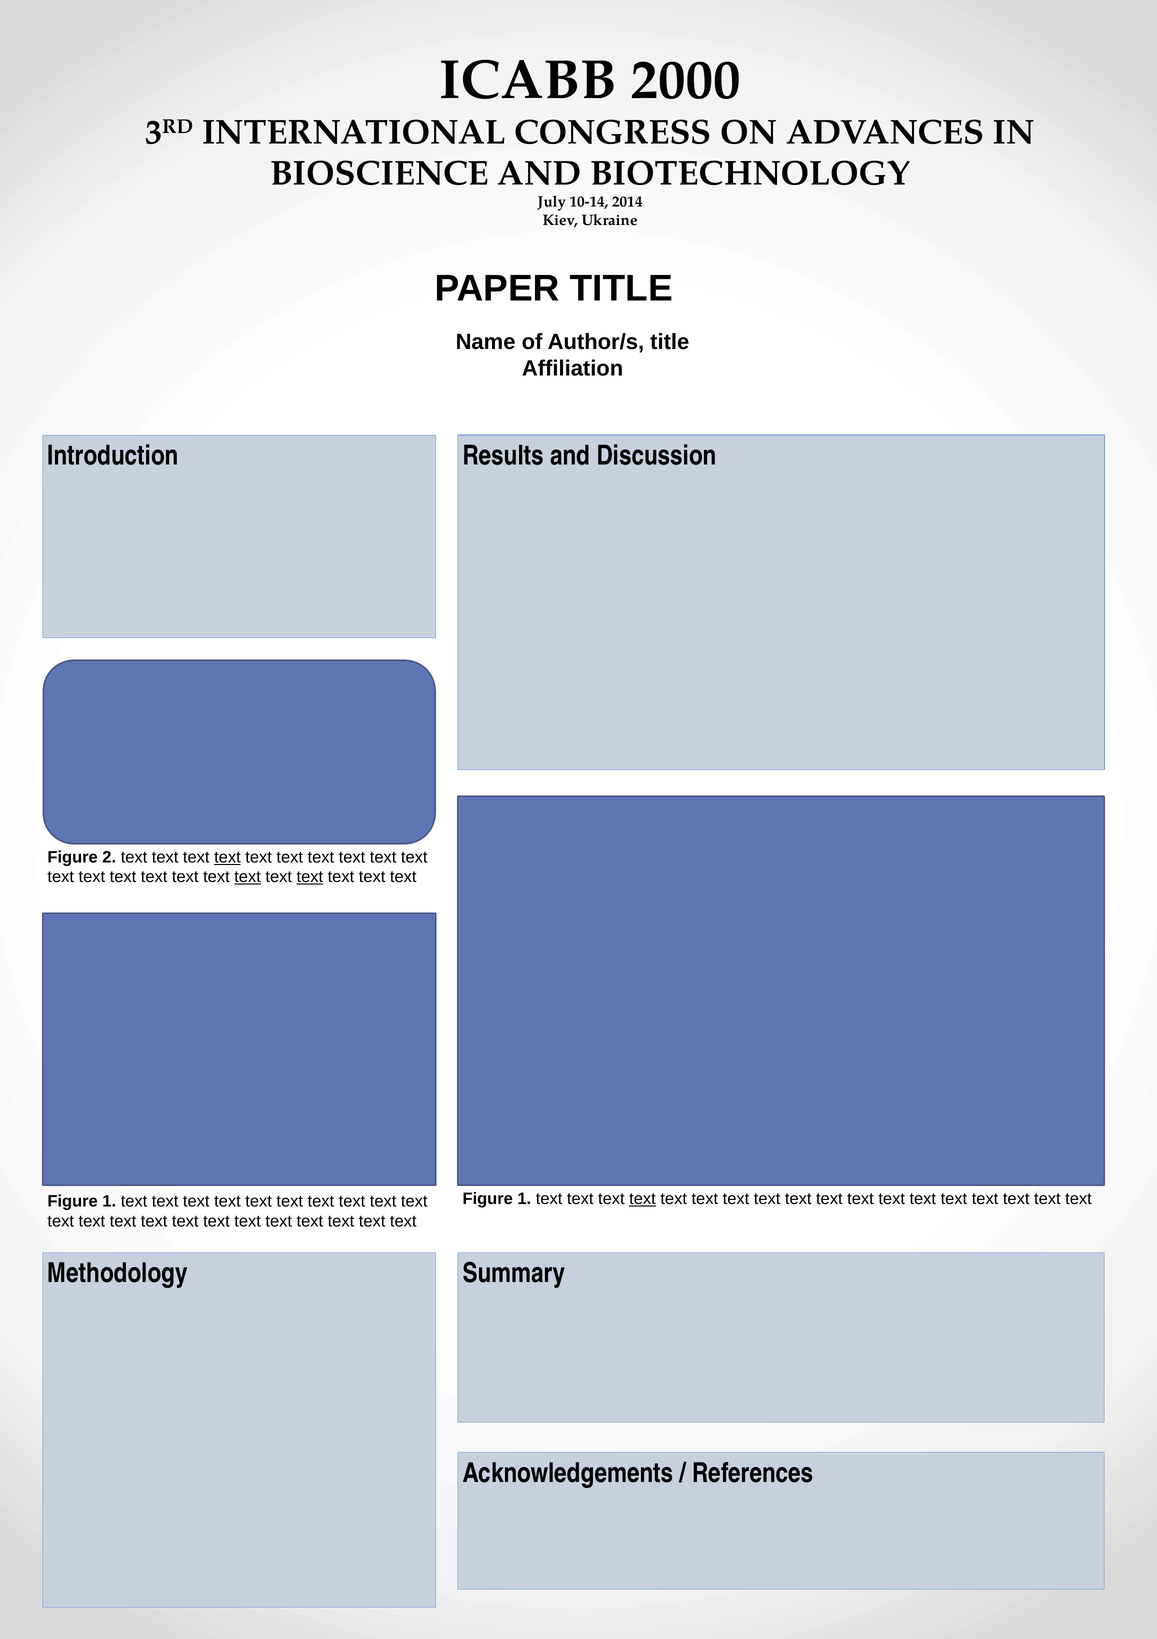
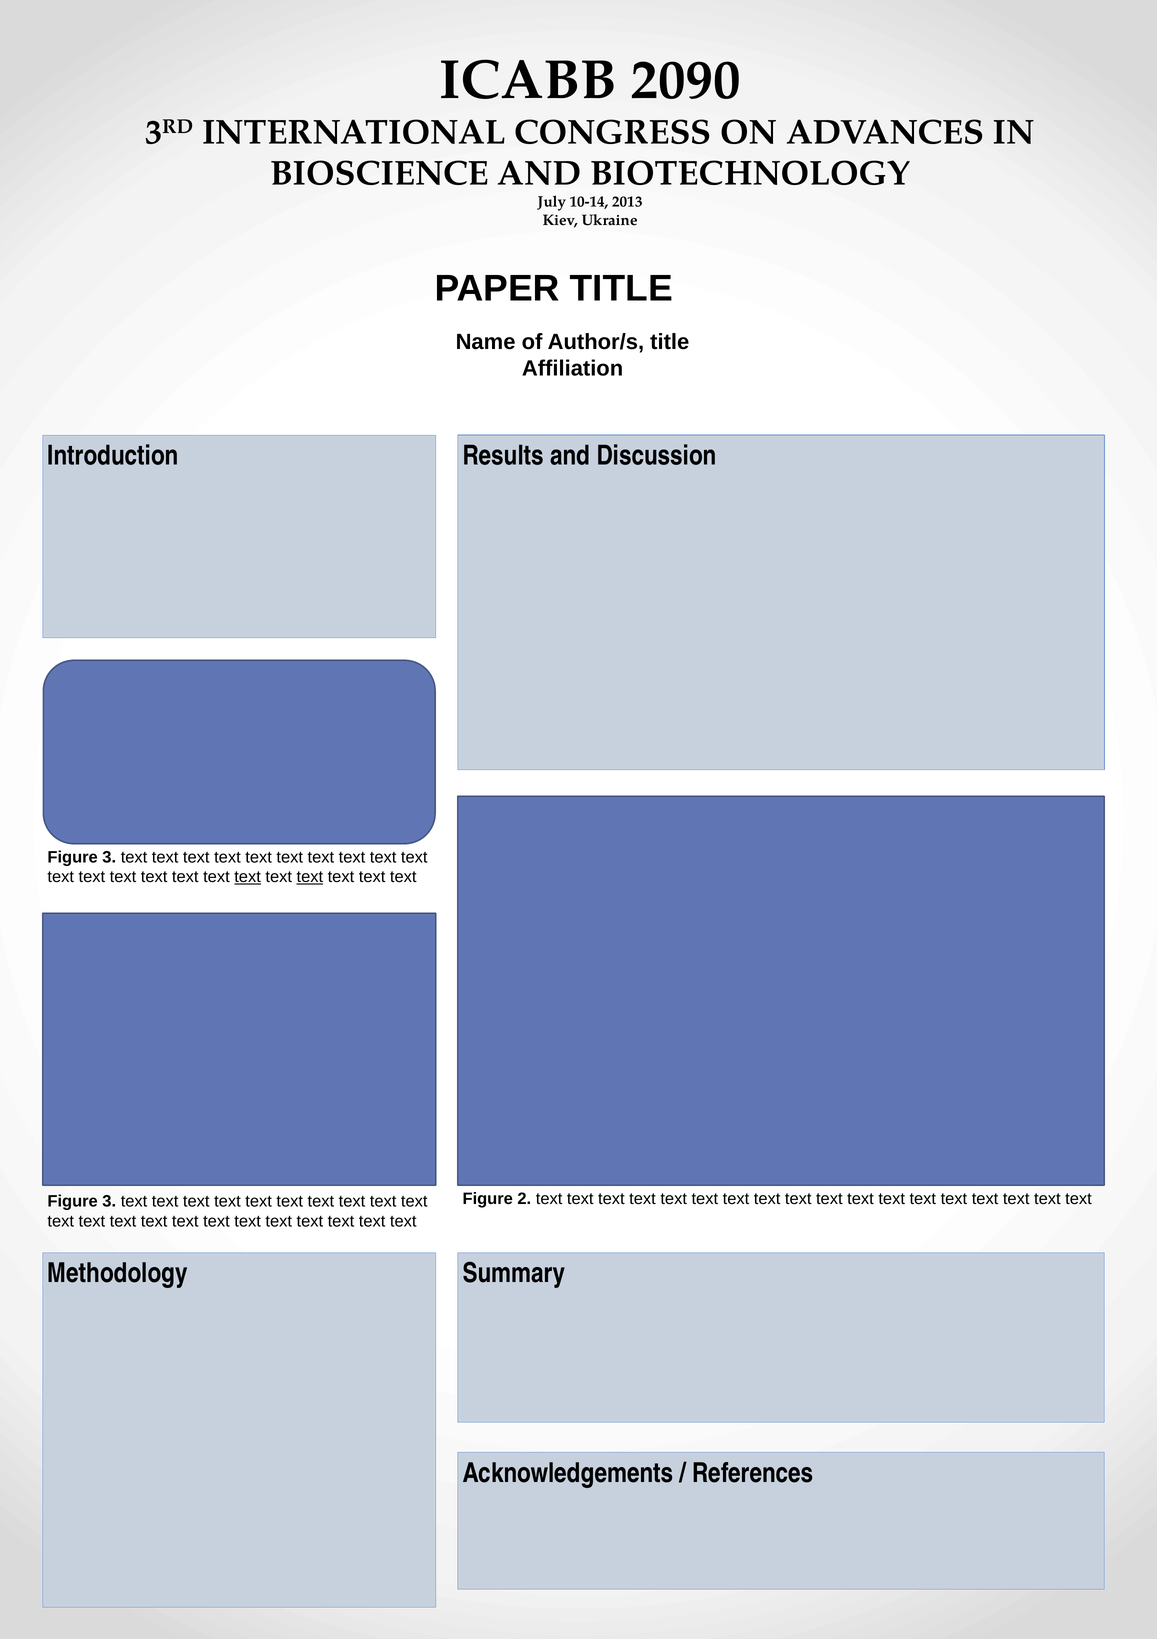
2000: 2000 -> 2090
2014: 2014 -> 2013
2 at (109, 857): 2 -> 3
text at (227, 857) underline: present -> none
1 at (524, 1198): 1 -> 2
text at (643, 1198) underline: present -> none
1 at (109, 1201): 1 -> 3
